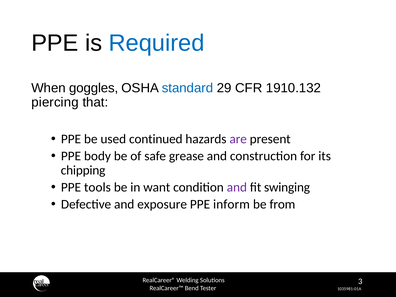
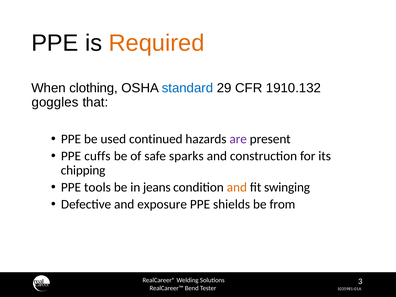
Required colour: blue -> orange
goggles: goggles -> clothing
piercing: piercing -> goggles
body: body -> cuffs
grease: grease -> sparks
want: want -> jeans
and at (237, 187) colour: purple -> orange
inform: inform -> shields
